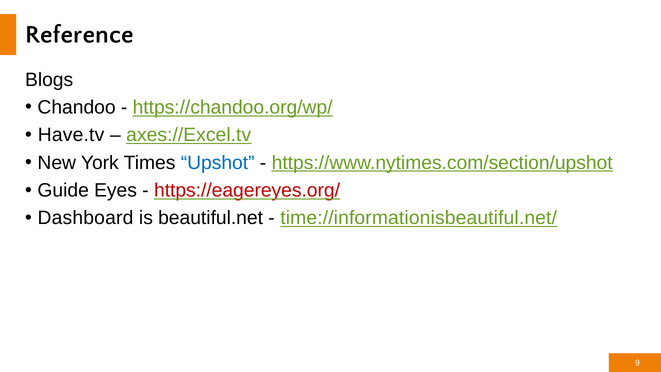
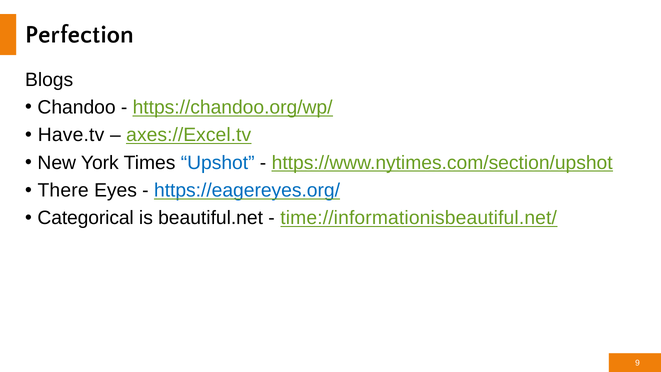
Reference: Reference -> Perfection
Guide: Guide -> There
https://eagereyes.org/ colour: red -> blue
Dashboard: Dashboard -> Categorical
